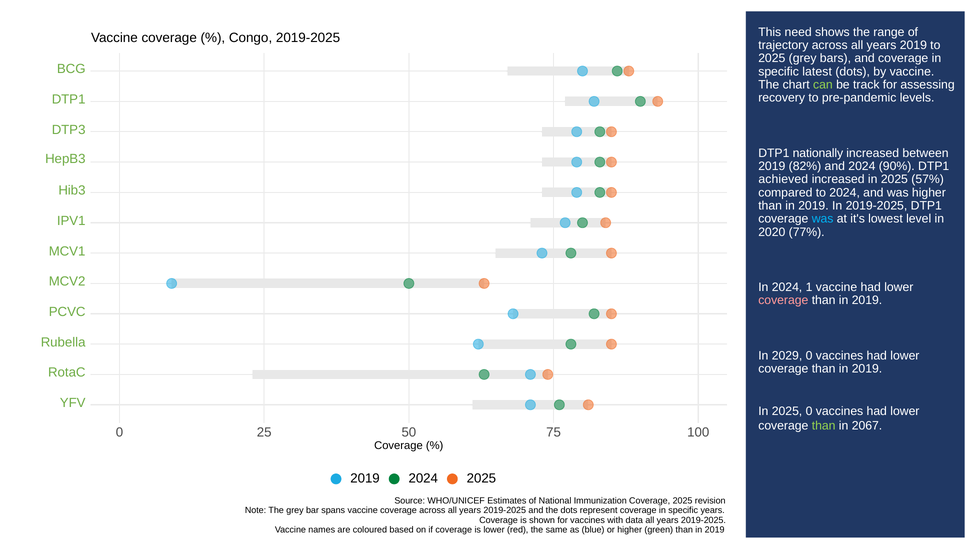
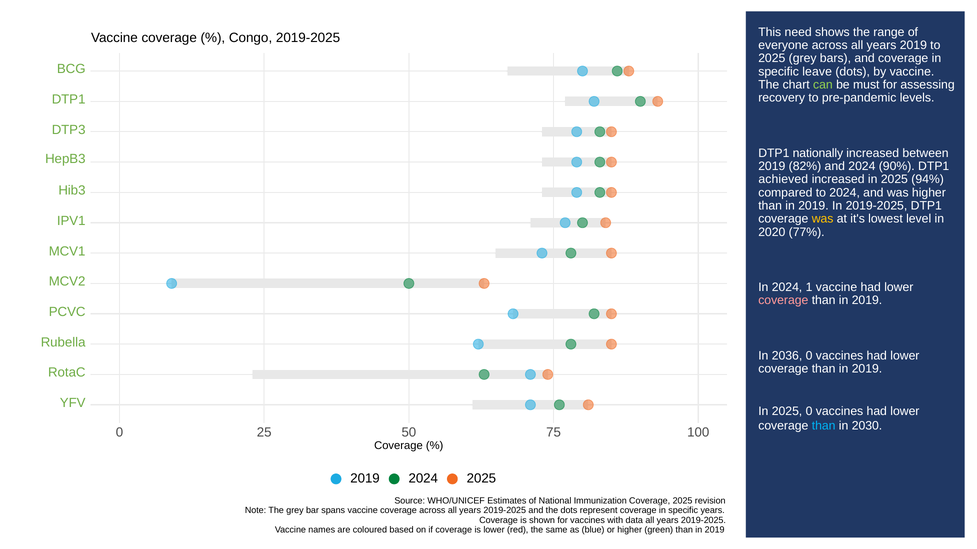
trajectory: trajectory -> everyone
latest: latest -> leave
track: track -> must
57%: 57% -> 94%
was at (823, 219) colour: light blue -> yellow
2029: 2029 -> 2036
than at (824, 426) colour: light green -> light blue
2067: 2067 -> 2030
